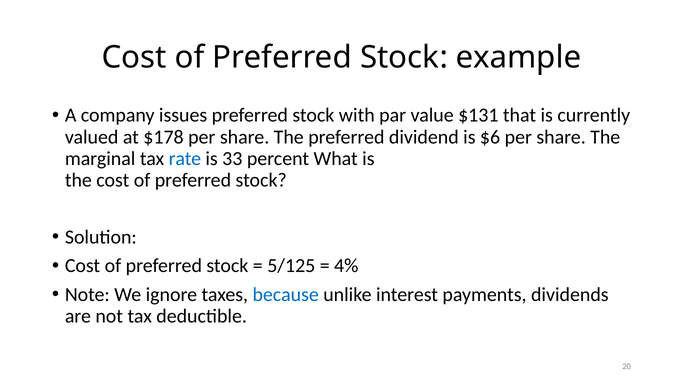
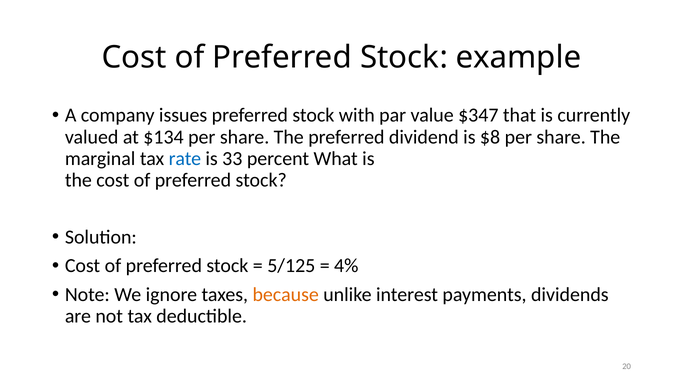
$131: $131 -> $347
$178: $178 -> $134
$6: $6 -> $8
because colour: blue -> orange
